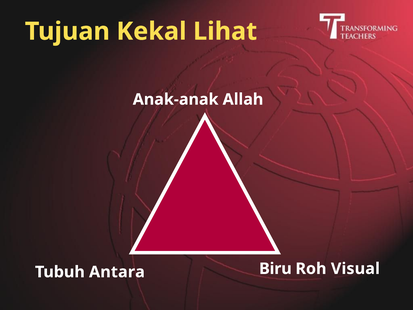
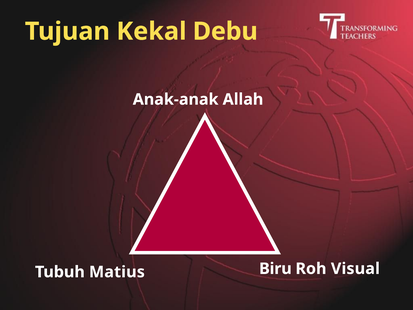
Lihat: Lihat -> Debu
Antara: Antara -> Matius
